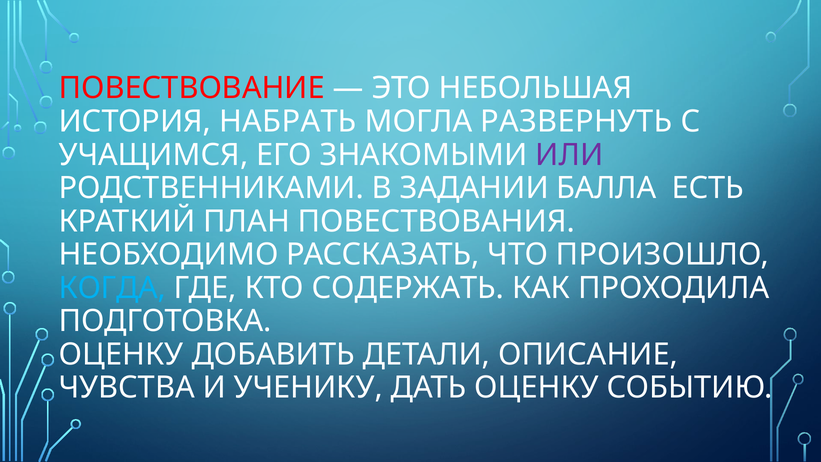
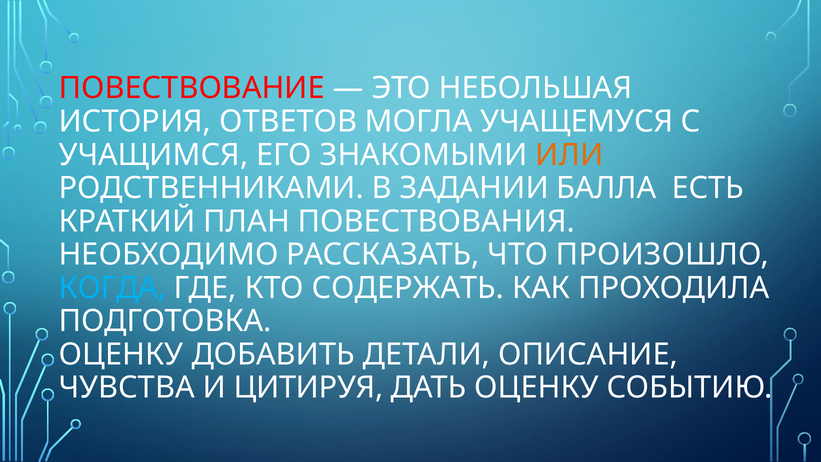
НАБРАТЬ: НАБРАТЬ -> ОТВЕТОВ
РАЗВЕРНУТЬ: РАЗВЕРНУТЬ -> УЧАЩЕМУСЯ
ИЛИ colour: purple -> orange
УЧЕНИКУ: УЧЕНИКУ -> ЦИТИРУЯ
